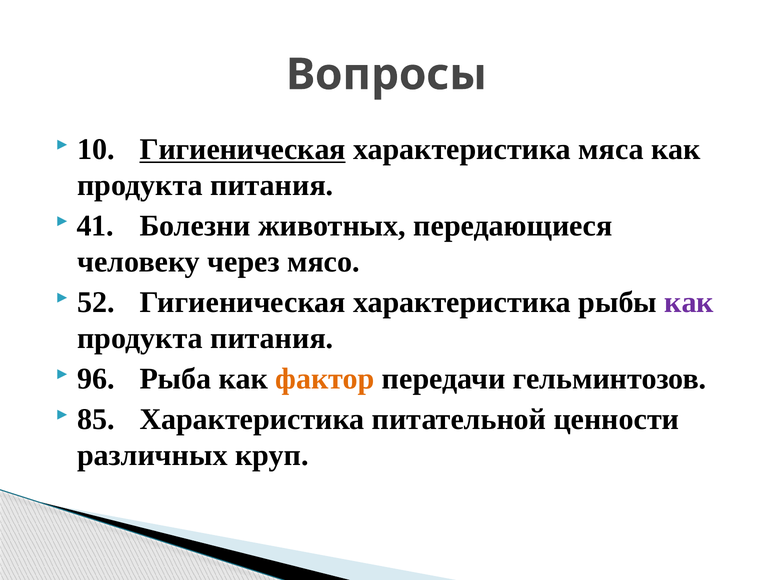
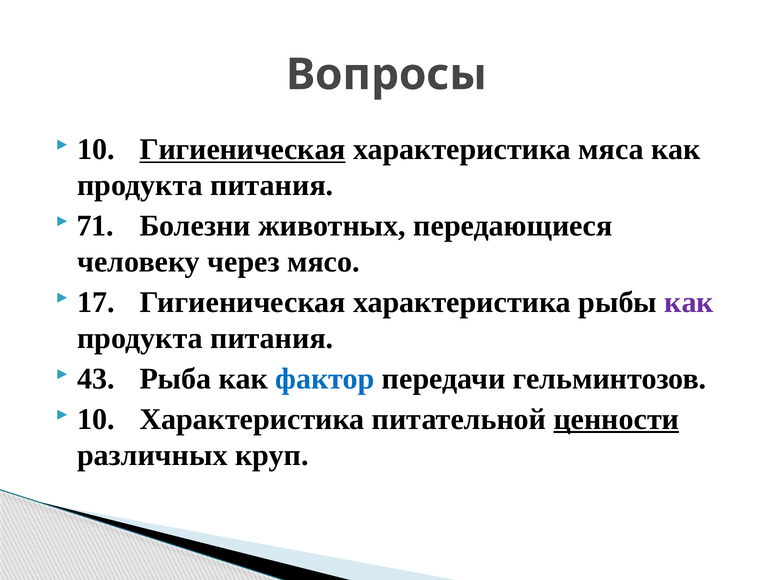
41: 41 -> 71
52: 52 -> 17
96: 96 -> 43
фактор colour: orange -> blue
85 at (96, 419): 85 -> 10
ценности underline: none -> present
